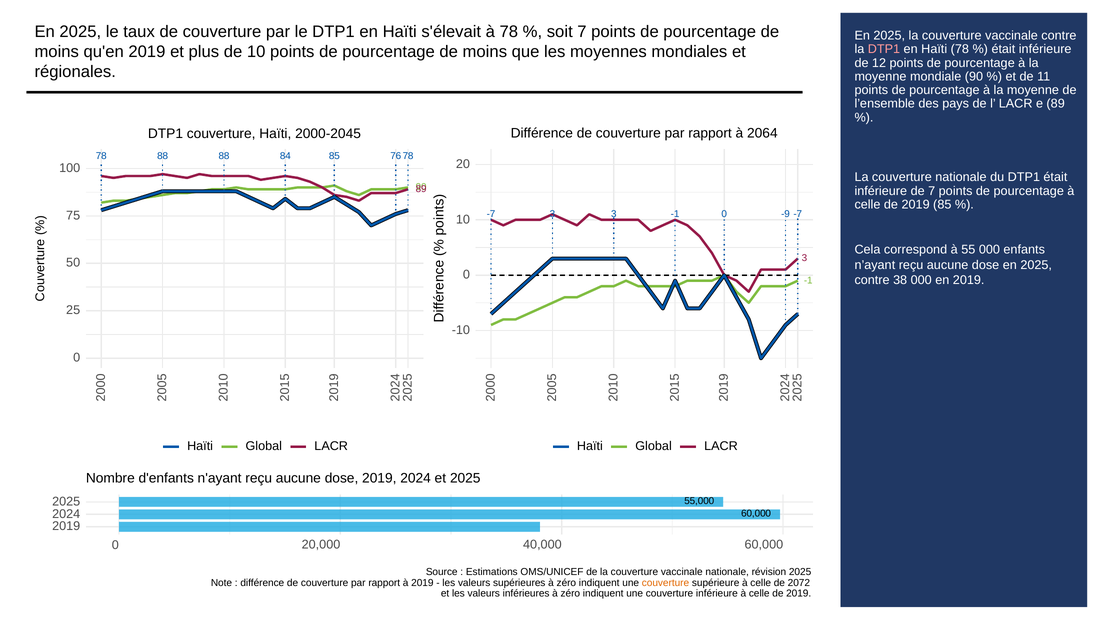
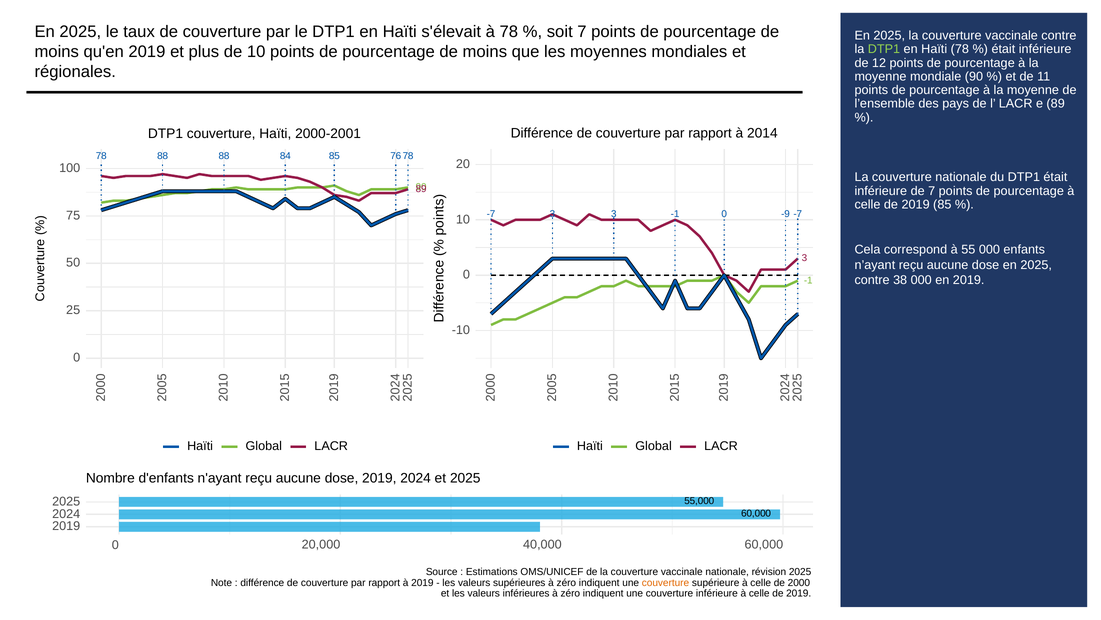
DTP1 at (884, 49) colour: pink -> light green
2064: 2064 -> 2014
2000-2045: 2000-2045 -> 2000-2001
2072: 2072 -> 2000
